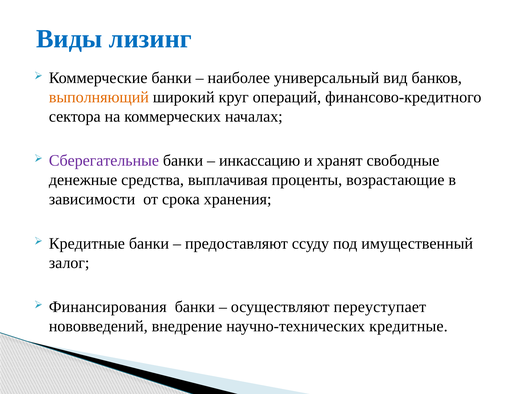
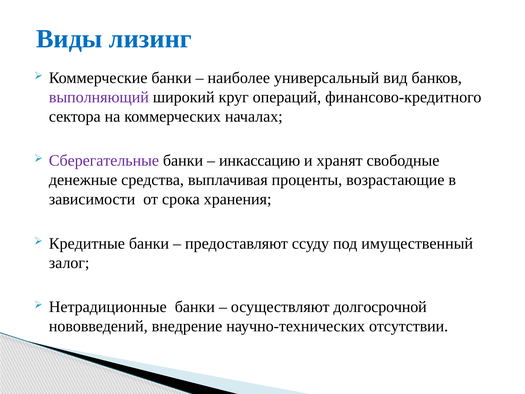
выполняющий colour: orange -> purple
Финансирования: Финансирования -> Нетрадиционные
переуступает: переуступает -> долгосрочной
научно-технических кредитные: кредитные -> отсутствии
